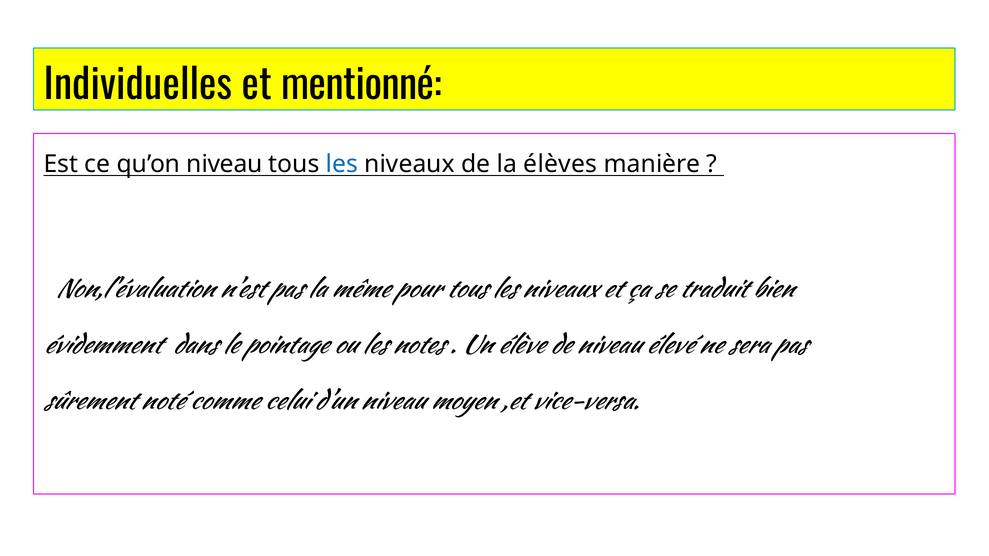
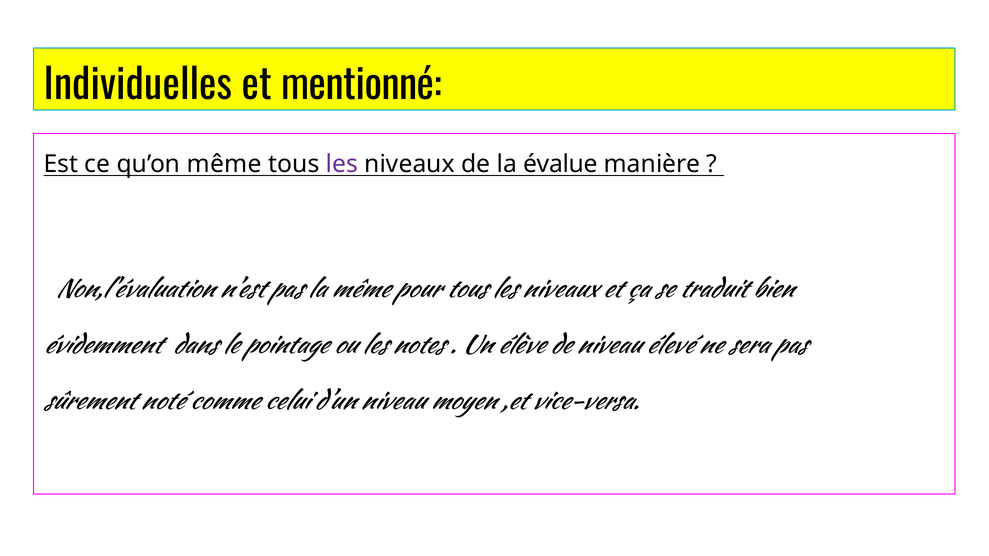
qu’on niveau: niveau -> même
les at (342, 164) colour: blue -> purple
élèves: élèves -> évalue
